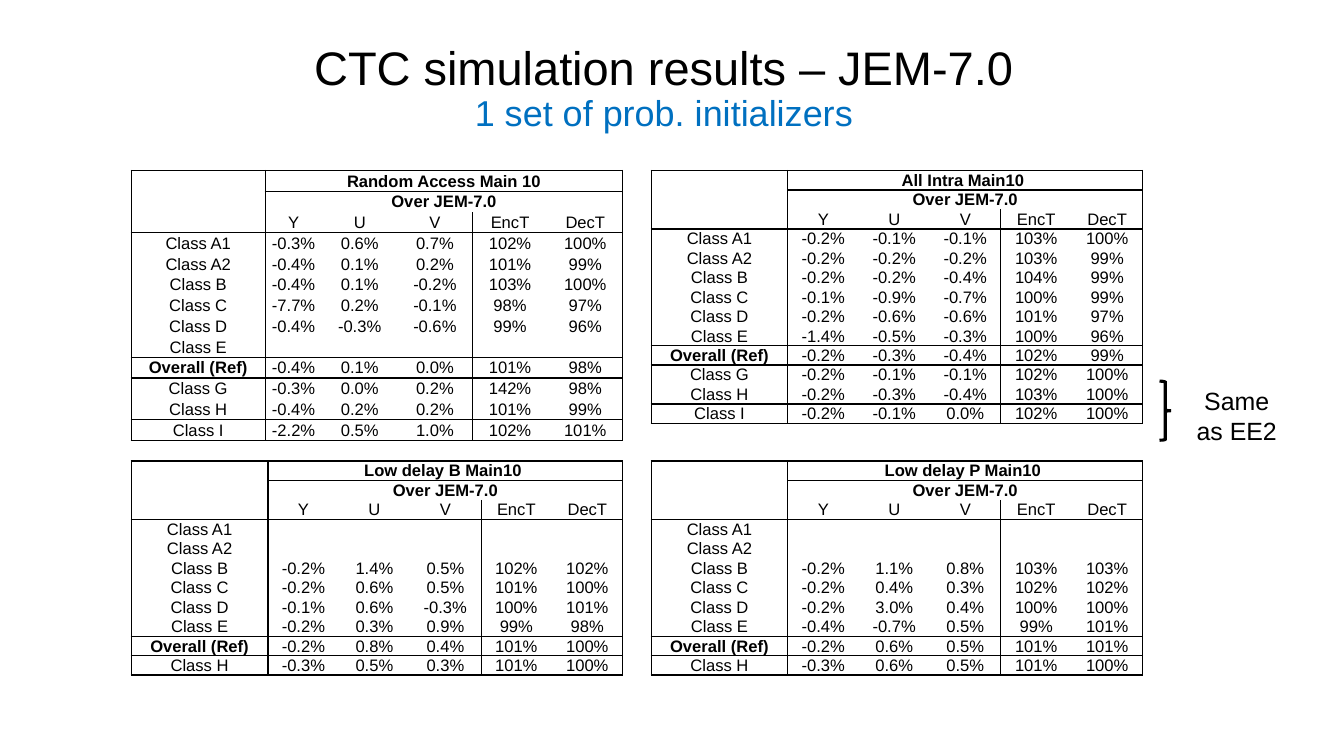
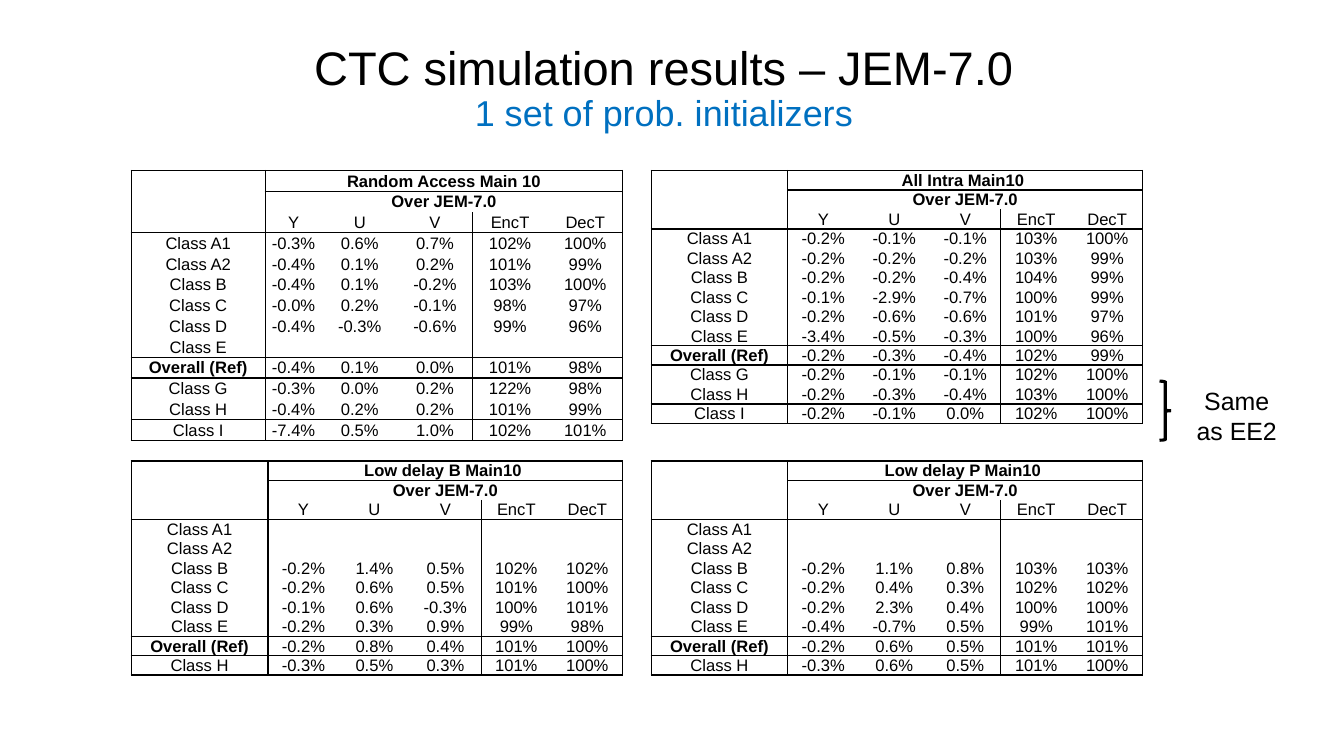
-0.9%: -0.9% -> -2.9%
-7.7%: -7.7% -> -0.0%
-1.4%: -1.4% -> -3.4%
142%: 142% -> 122%
-2.2%: -2.2% -> -7.4%
3.0%: 3.0% -> 2.3%
